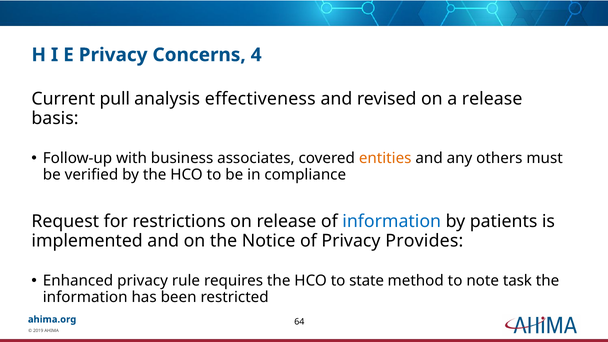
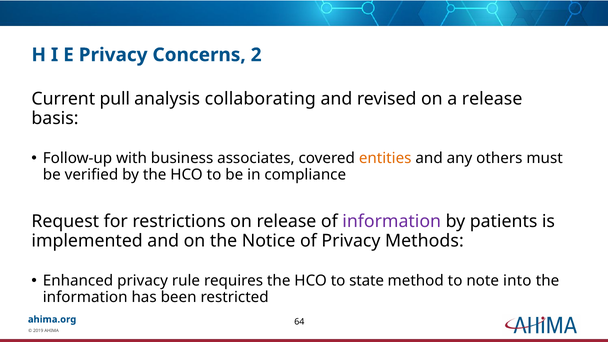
4: 4 -> 2
effectiveness: effectiveness -> collaborating
information at (392, 222) colour: blue -> purple
Provides: Provides -> Methods
task: task -> into
